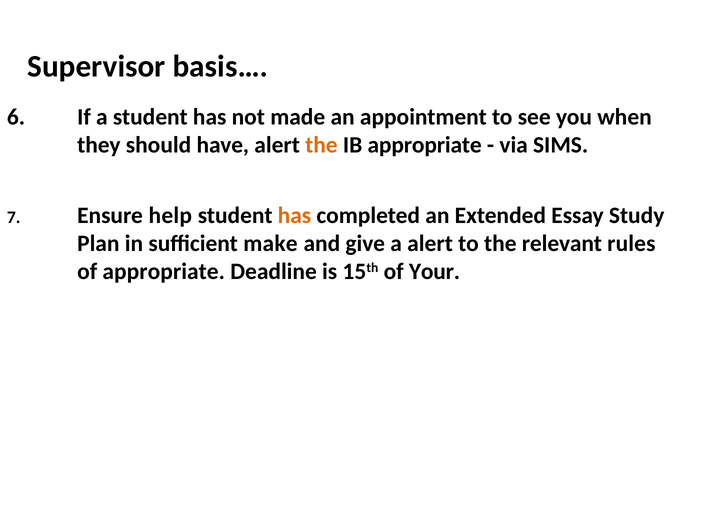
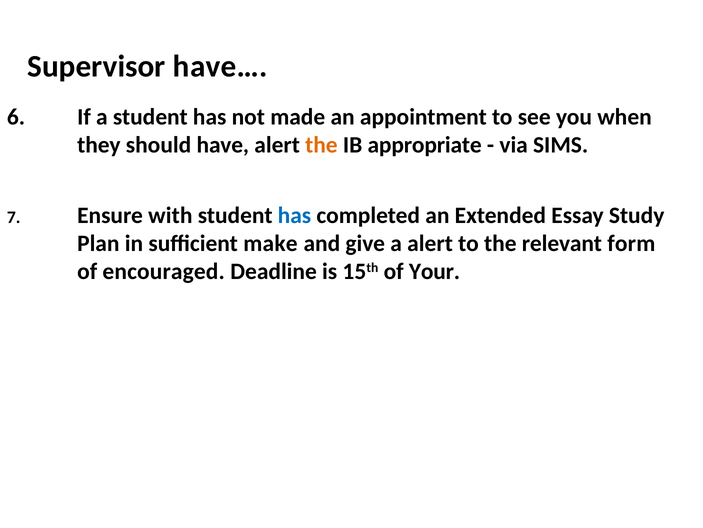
basis…: basis… -> have…
help: help -> with
has at (294, 215) colour: orange -> blue
rules: rules -> form
of appropriate: appropriate -> encouraged
